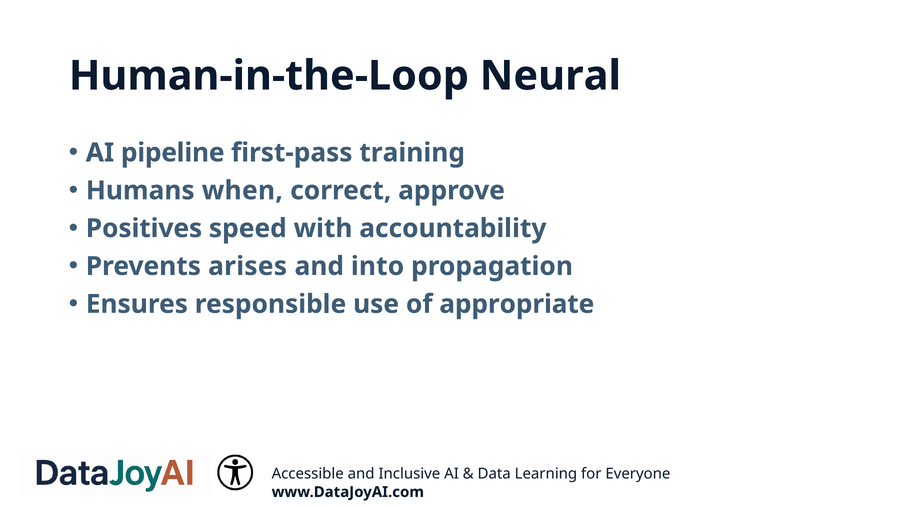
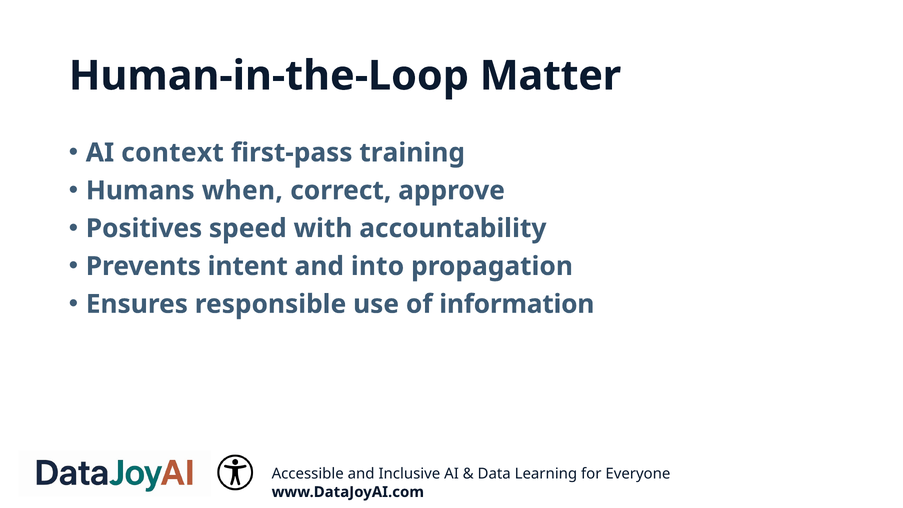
Neural: Neural -> Matter
pipeline: pipeline -> context
arises: arises -> intent
appropriate: appropriate -> information
